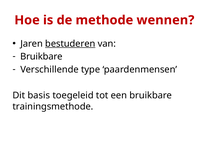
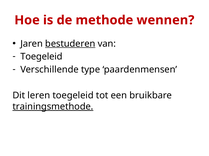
Bruikbare at (41, 57): Bruikbare -> Toegeleid
basis: basis -> leren
trainingsmethode underline: none -> present
